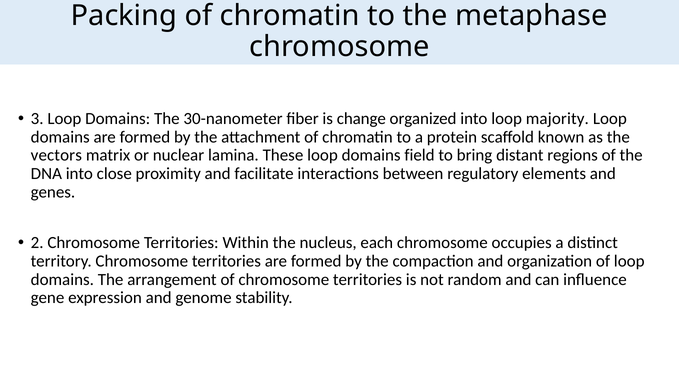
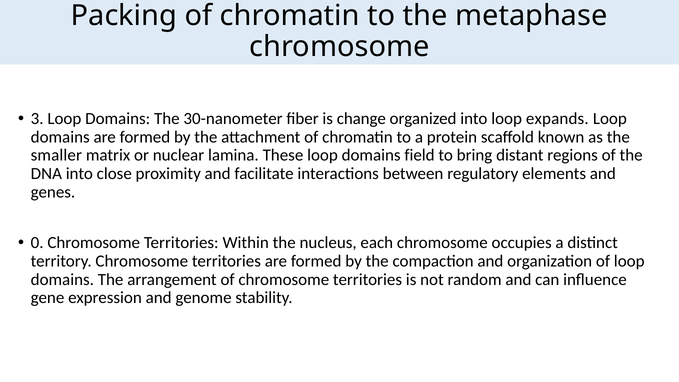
majority: majority -> expands
vectors: vectors -> smaller
2: 2 -> 0
